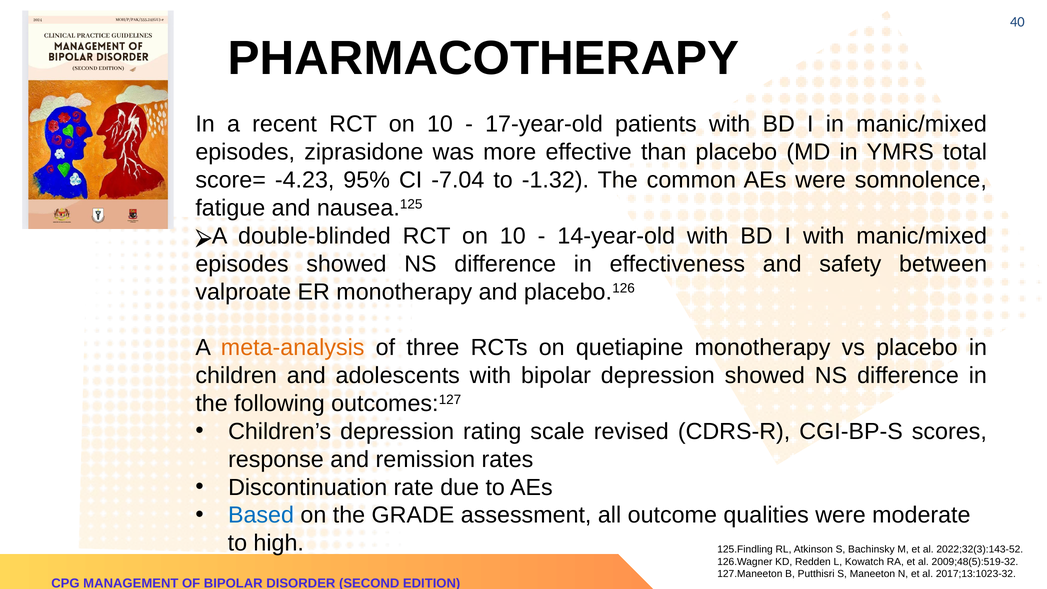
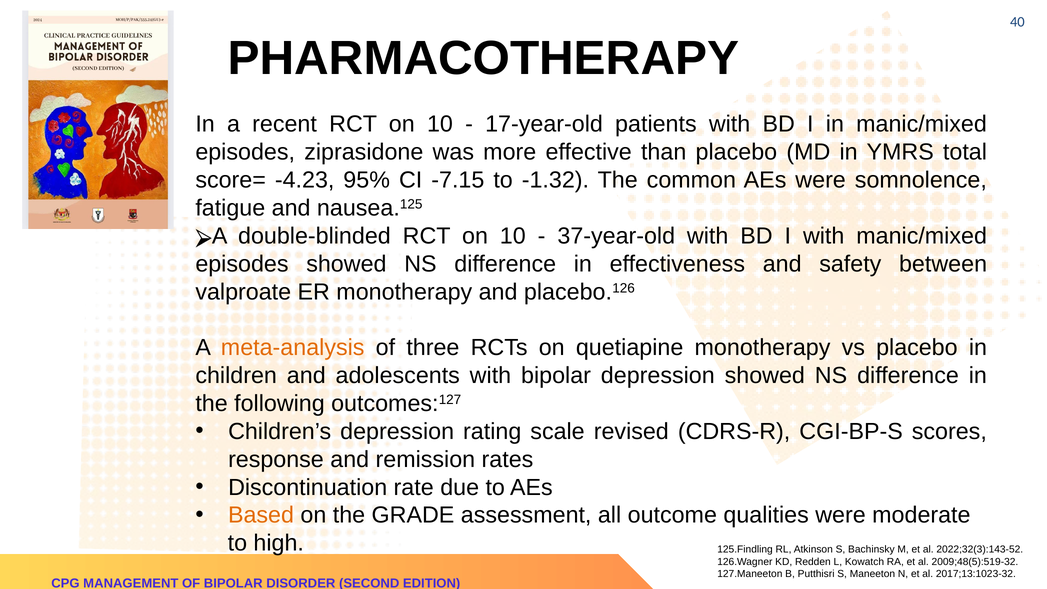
-7.04: -7.04 -> -7.15
14-year-old: 14-year-old -> 37-year-old
Based colour: blue -> orange
